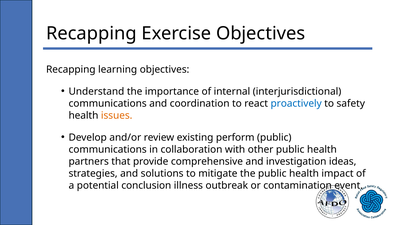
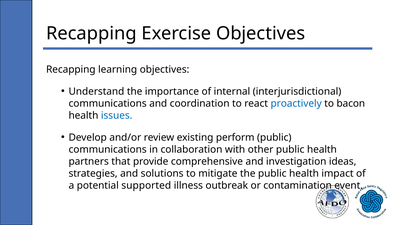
safety: safety -> bacon
issues colour: orange -> blue
conclusion: conclusion -> supported
